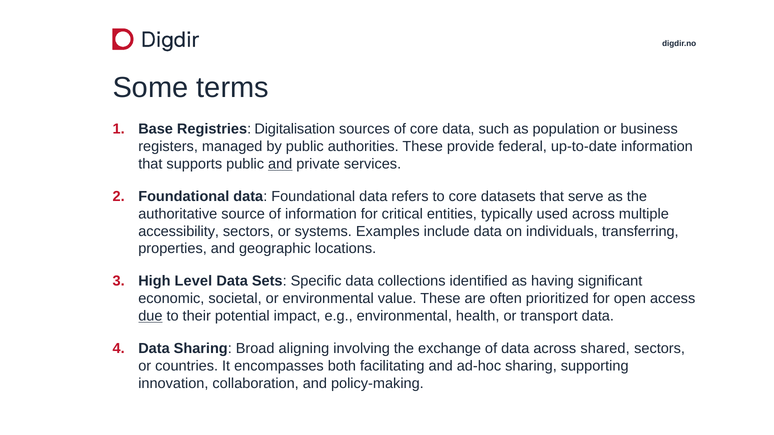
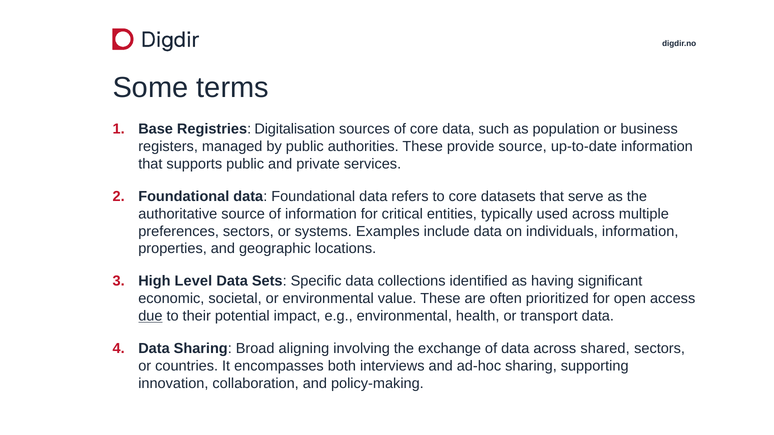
provide federal: federal -> source
and at (280, 164) underline: present -> none
accessibility: accessibility -> preferences
individuals transferring: transferring -> information
facilitating: facilitating -> interviews
